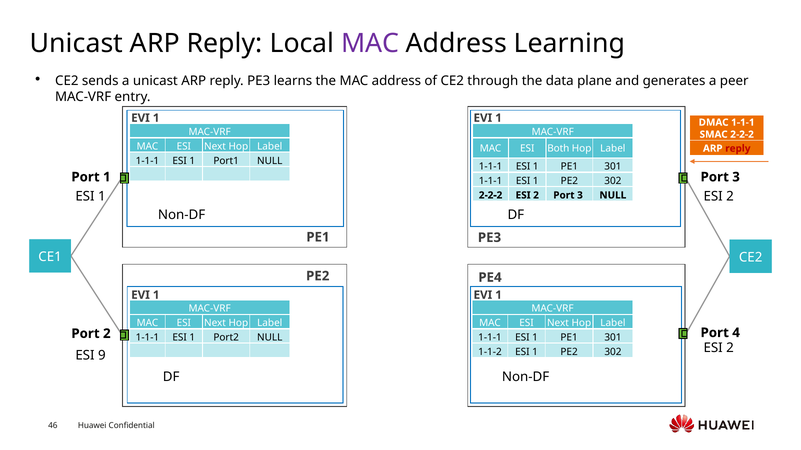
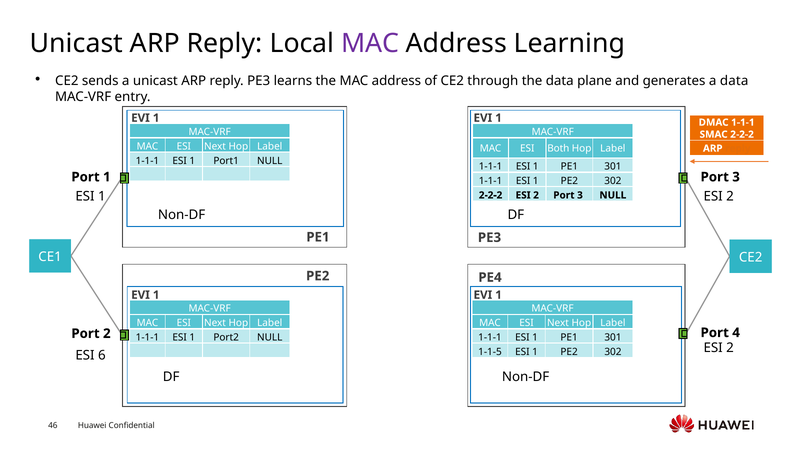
a peer: peer -> data
reply at (738, 149) colour: red -> orange
1-1-2: 1-1-2 -> 1-1-5
9: 9 -> 6
